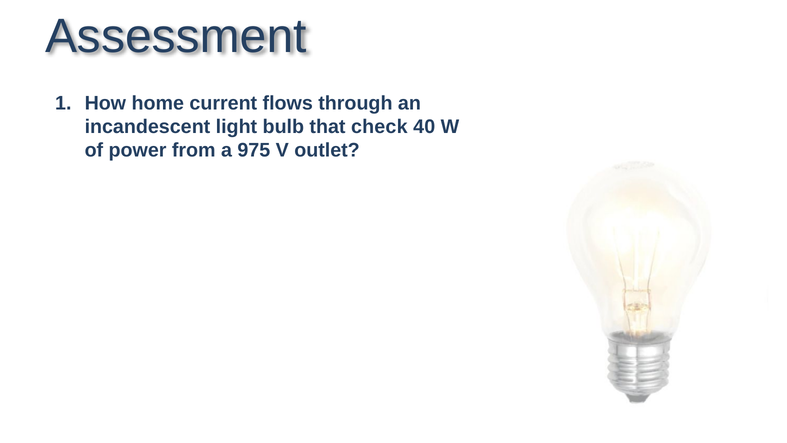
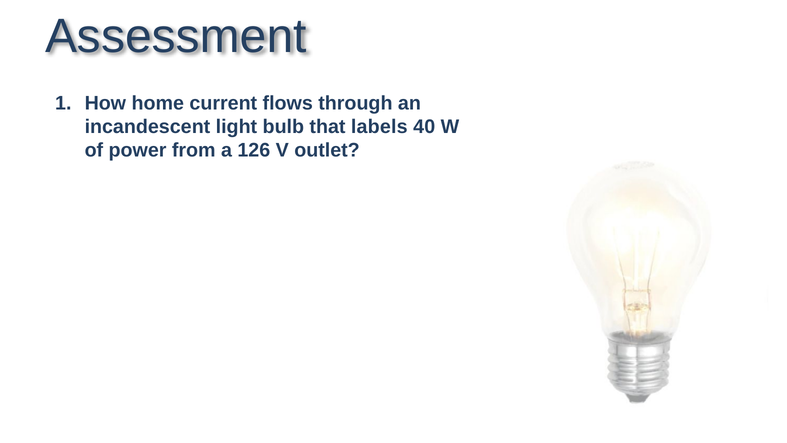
check: check -> labels
975: 975 -> 126
